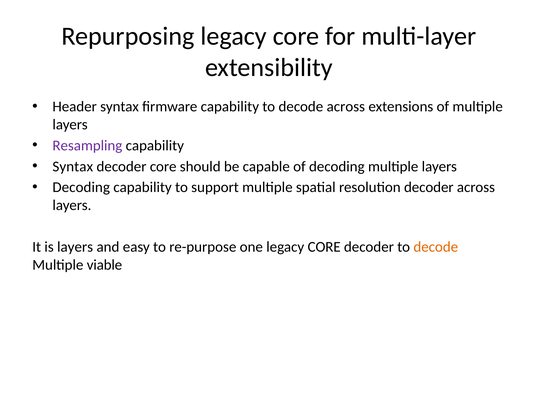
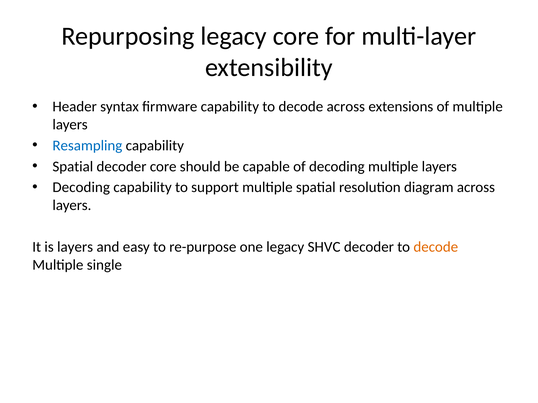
Resampling colour: purple -> blue
Syntax at (73, 167): Syntax -> Spatial
resolution decoder: decoder -> diagram
one legacy CORE: CORE -> SHVC
viable: viable -> single
